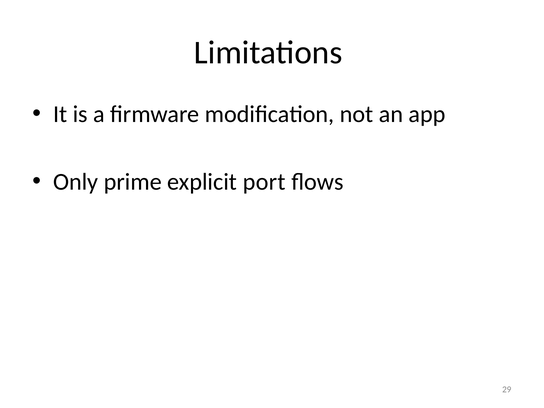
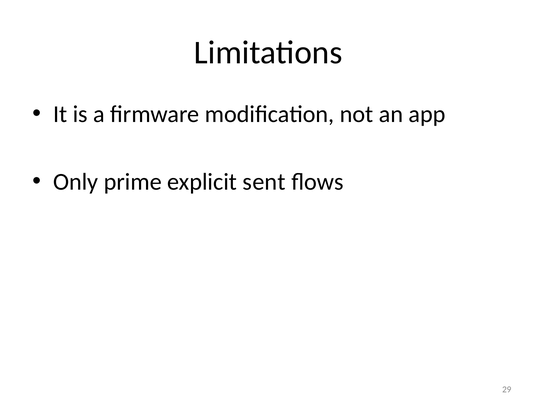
port: port -> sent
